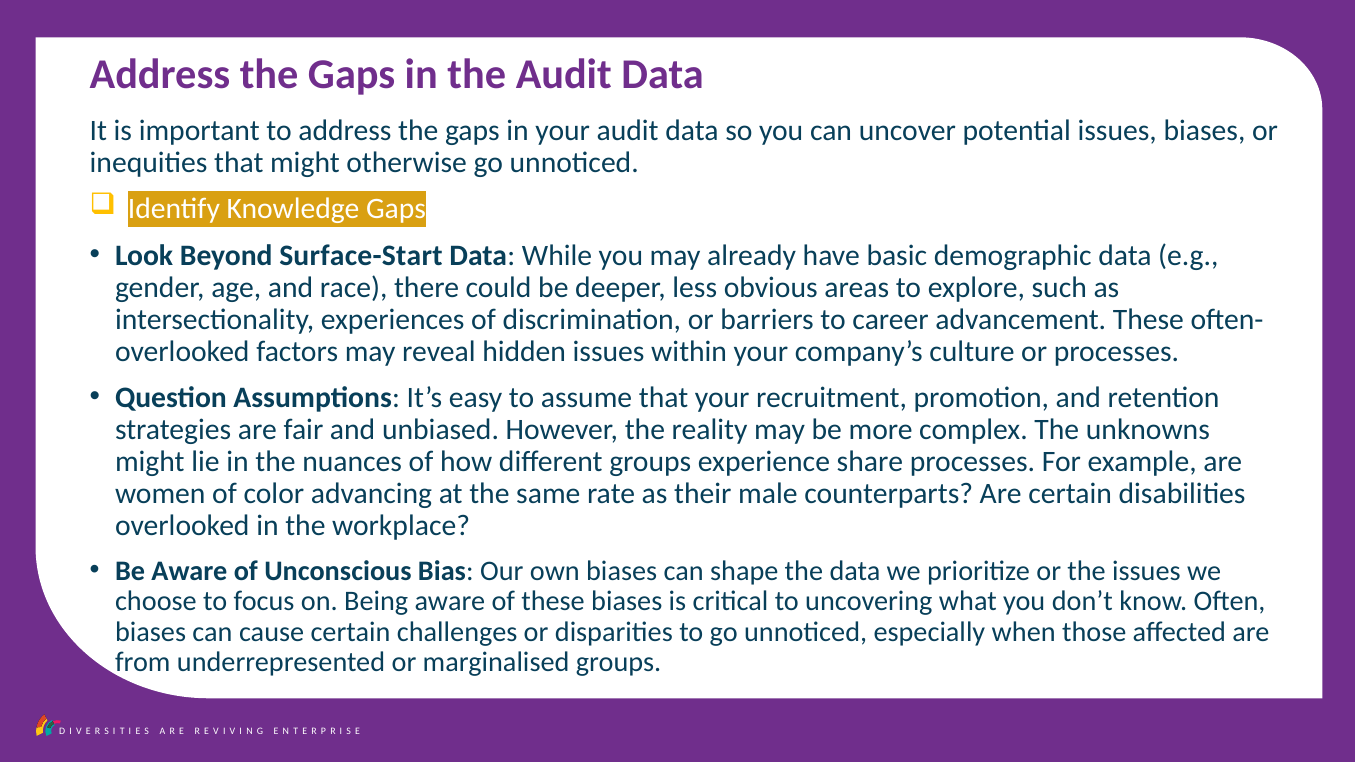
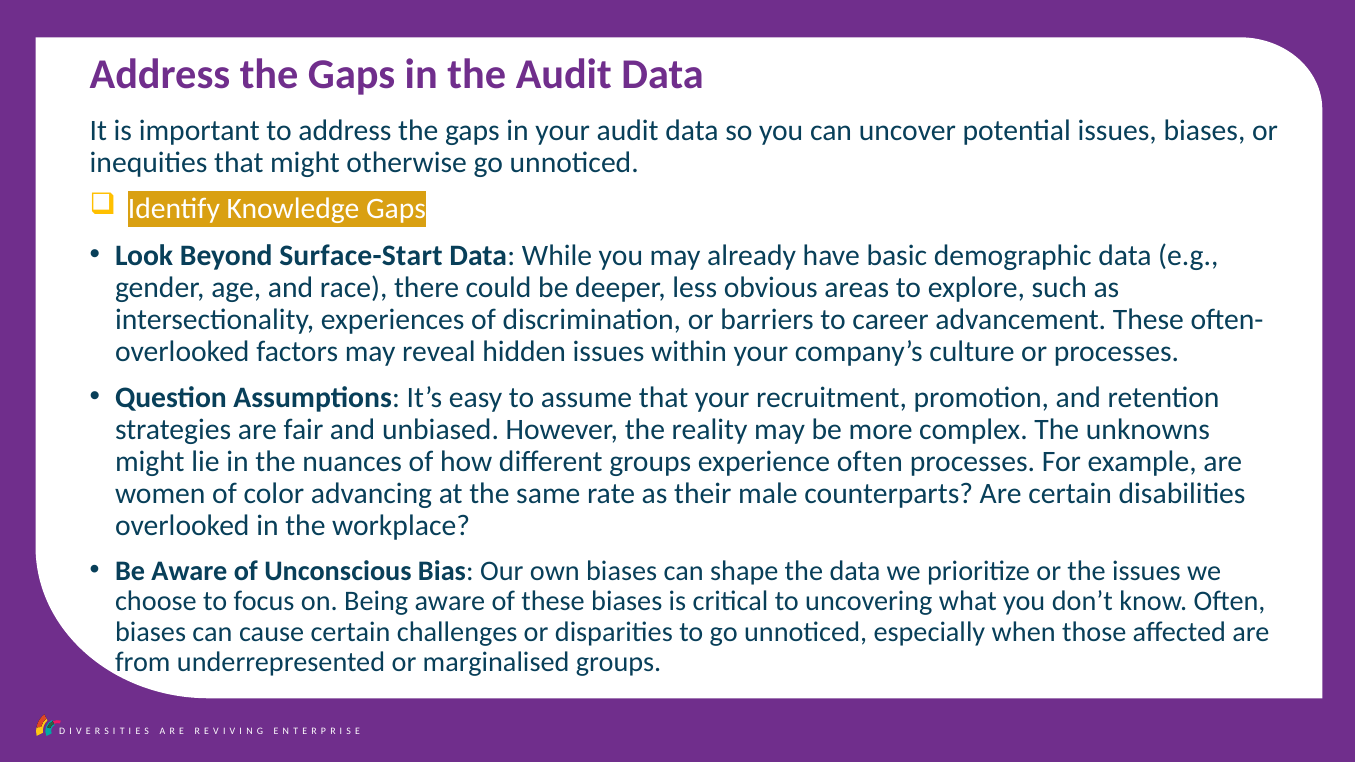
experience share: share -> often
